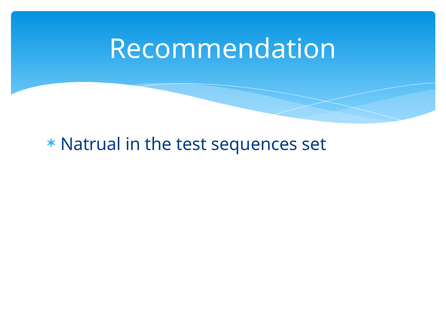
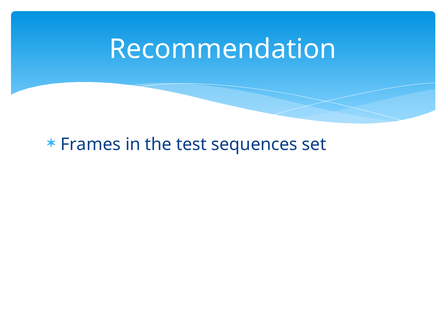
Natrual: Natrual -> Frames
